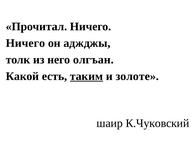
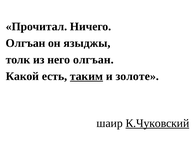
Ничего at (25, 43): Ничего -> Олгъан
аджджы: аджджы -> языджы
К.Чуковский underline: none -> present
